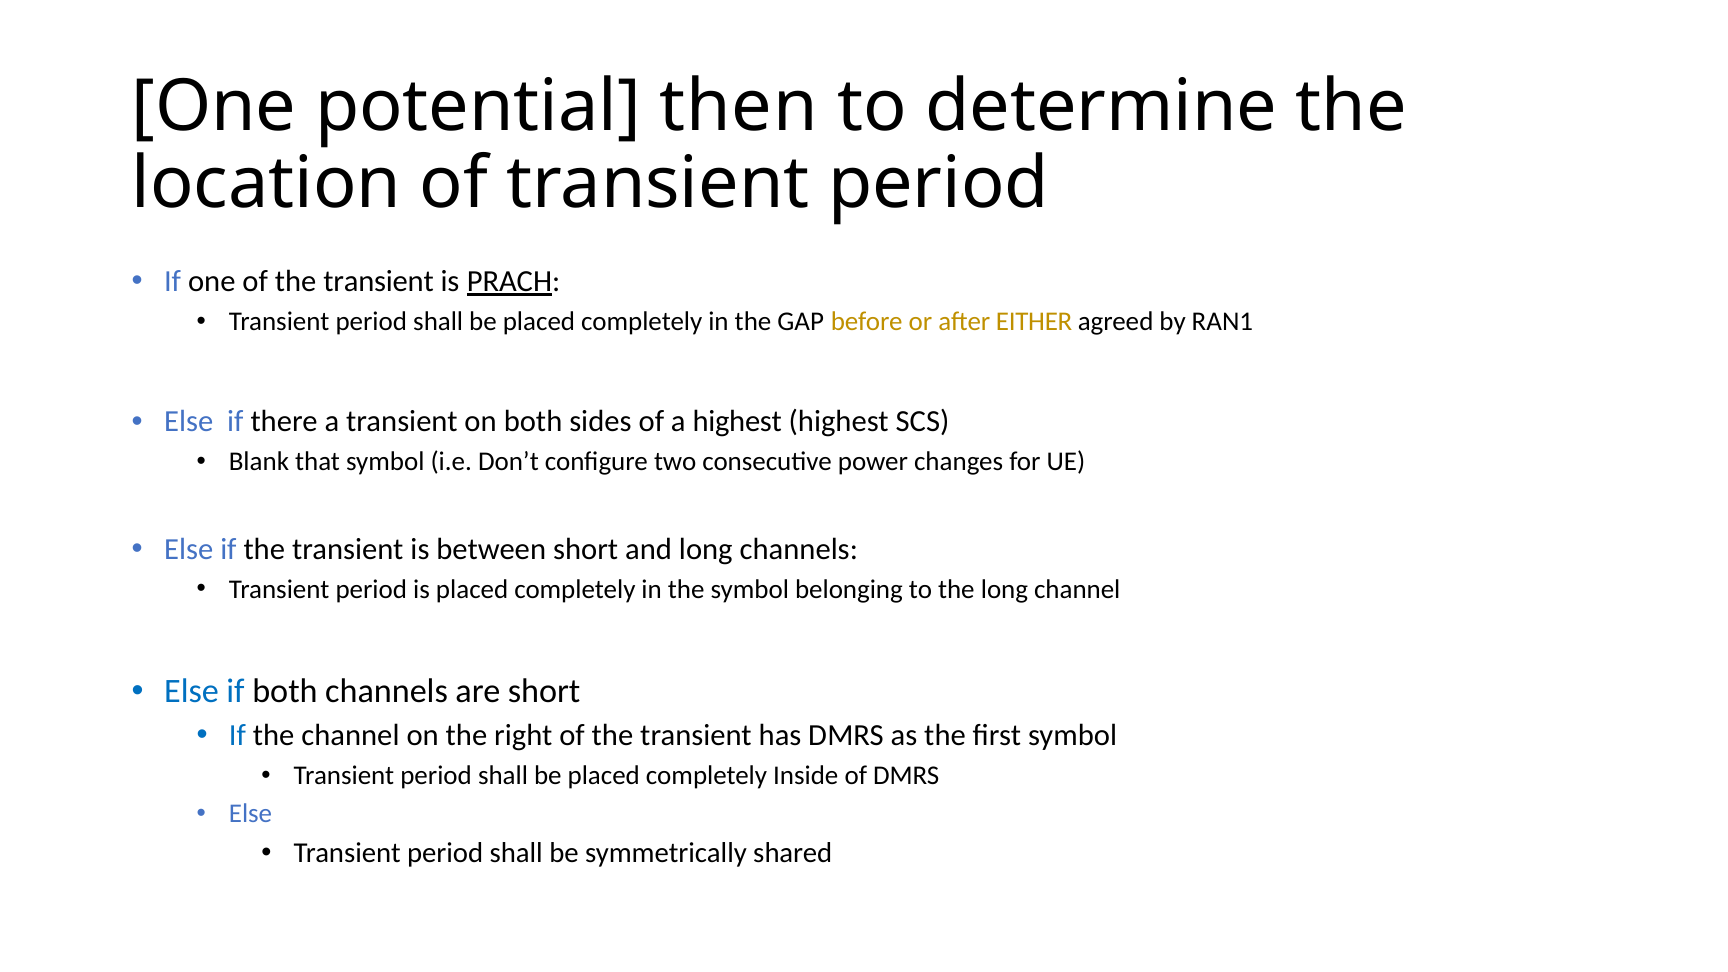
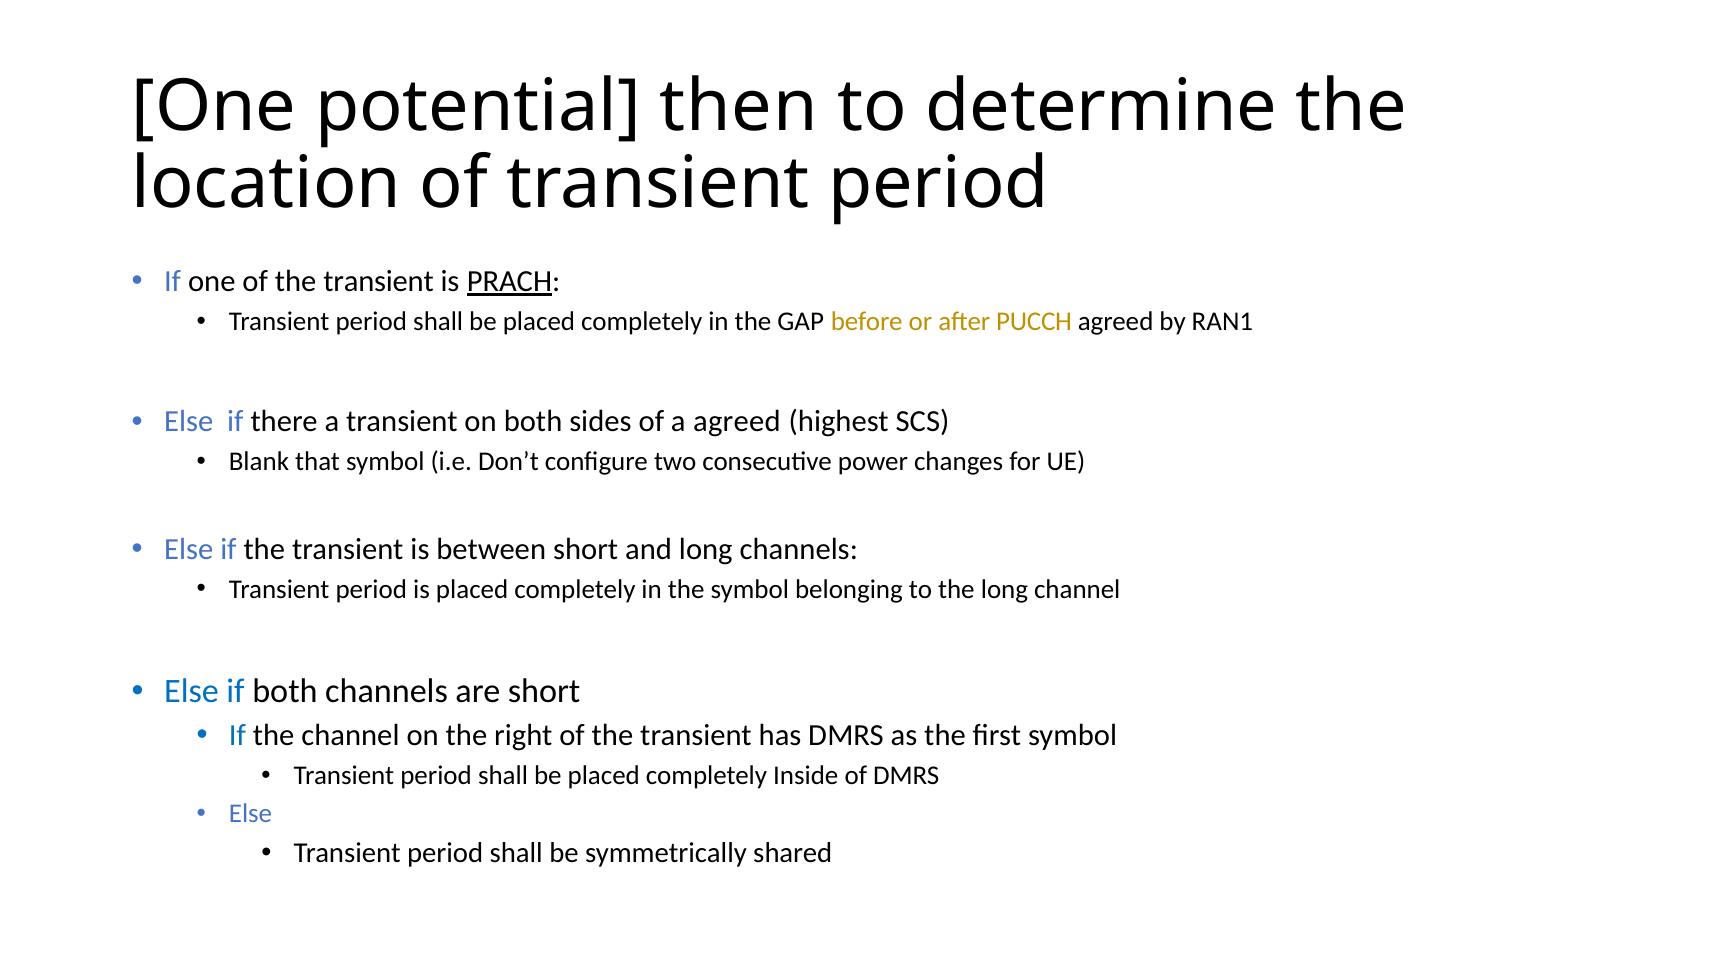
EITHER: EITHER -> PUCCH
a highest: highest -> agreed
